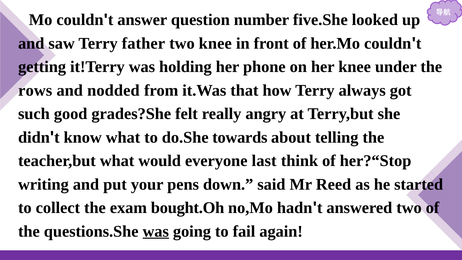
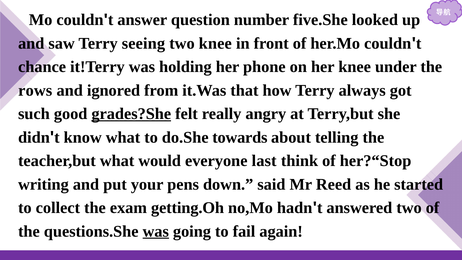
father: father -> seeing
getting: getting -> chance
nodded: nodded -> ignored
grades?She underline: none -> present
bought.Oh: bought.Oh -> getting.Oh
